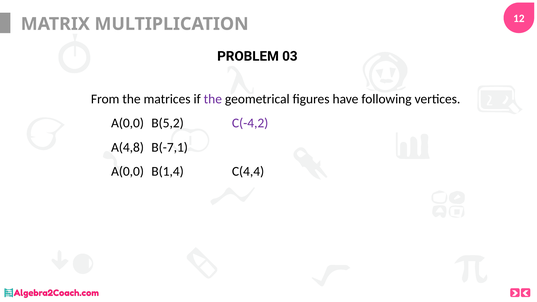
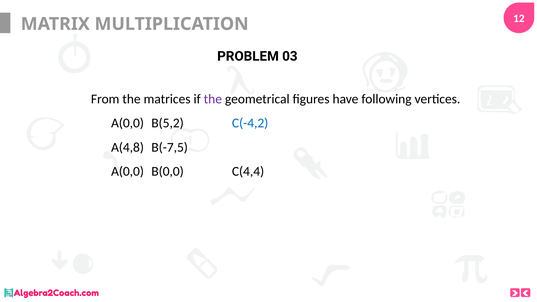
C(-4,2 colour: purple -> blue
B(-7,1: B(-7,1 -> B(-7,5
B(1,4: B(1,4 -> B(0,0
